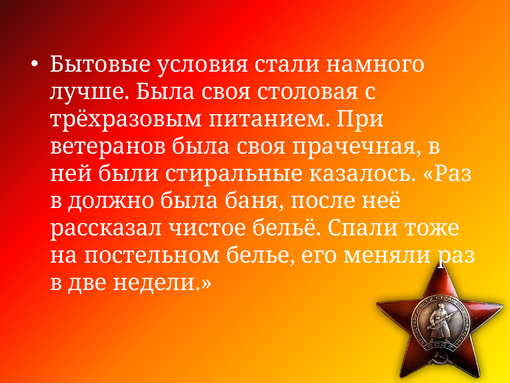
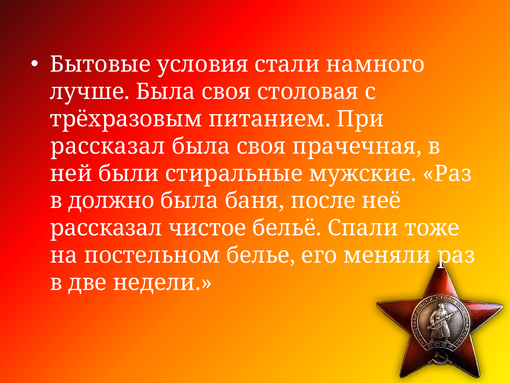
ветеранов at (108, 146): ветеранов -> рассказал
казалось: казалось -> мужские
